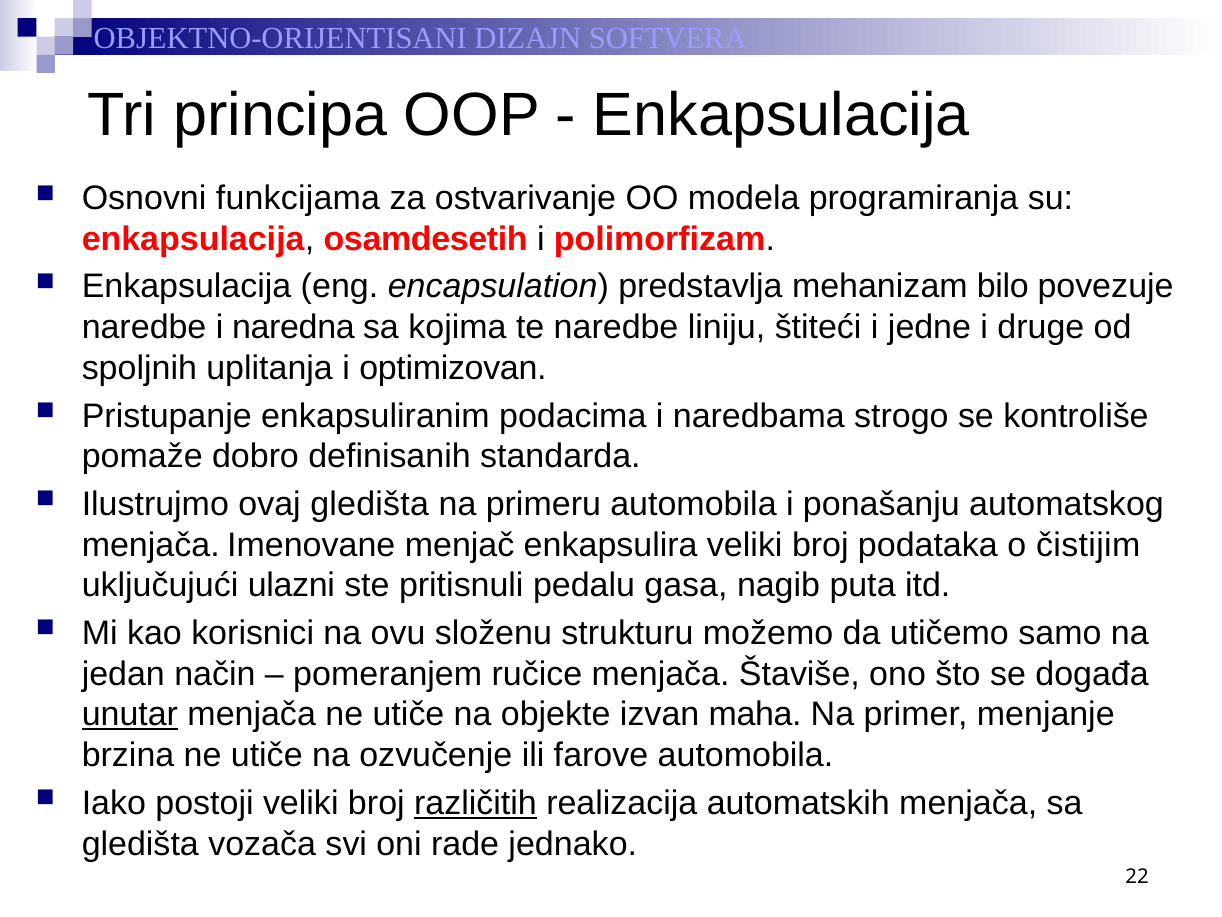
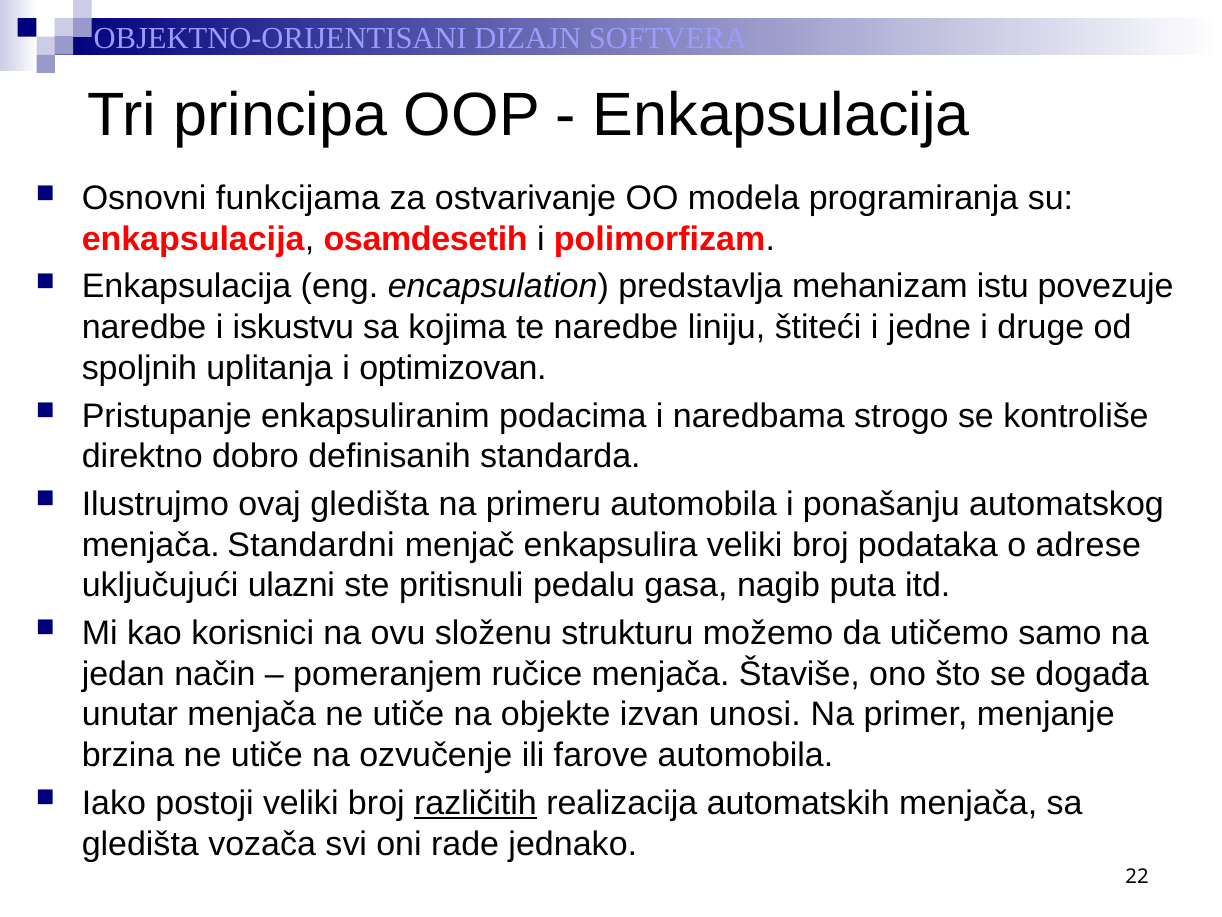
bilo: bilo -> istu
naredna: naredna -> iskustvu
pomaže: pomaže -> direktno
Imenovane: Imenovane -> Standardni
čistijim: čistijim -> adrese
unutar underline: present -> none
maha: maha -> unosi
